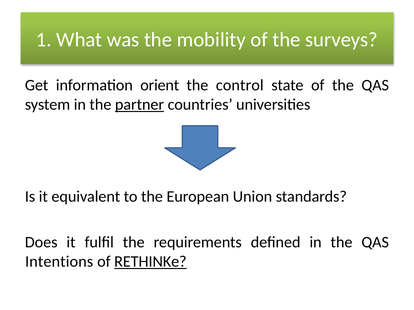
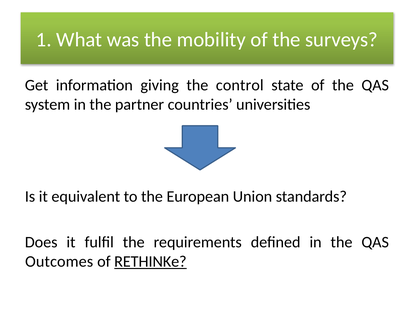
orient: orient -> giving
partner underline: present -> none
Intentions: Intentions -> Outcomes
